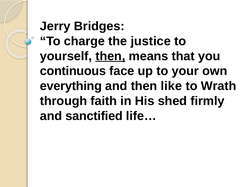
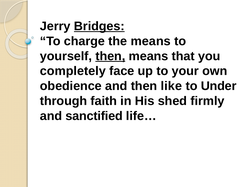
Bridges underline: none -> present
the justice: justice -> means
continuous: continuous -> completely
everything: everything -> obedience
Wrath: Wrath -> Under
